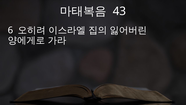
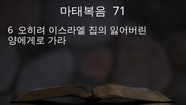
43: 43 -> 71
